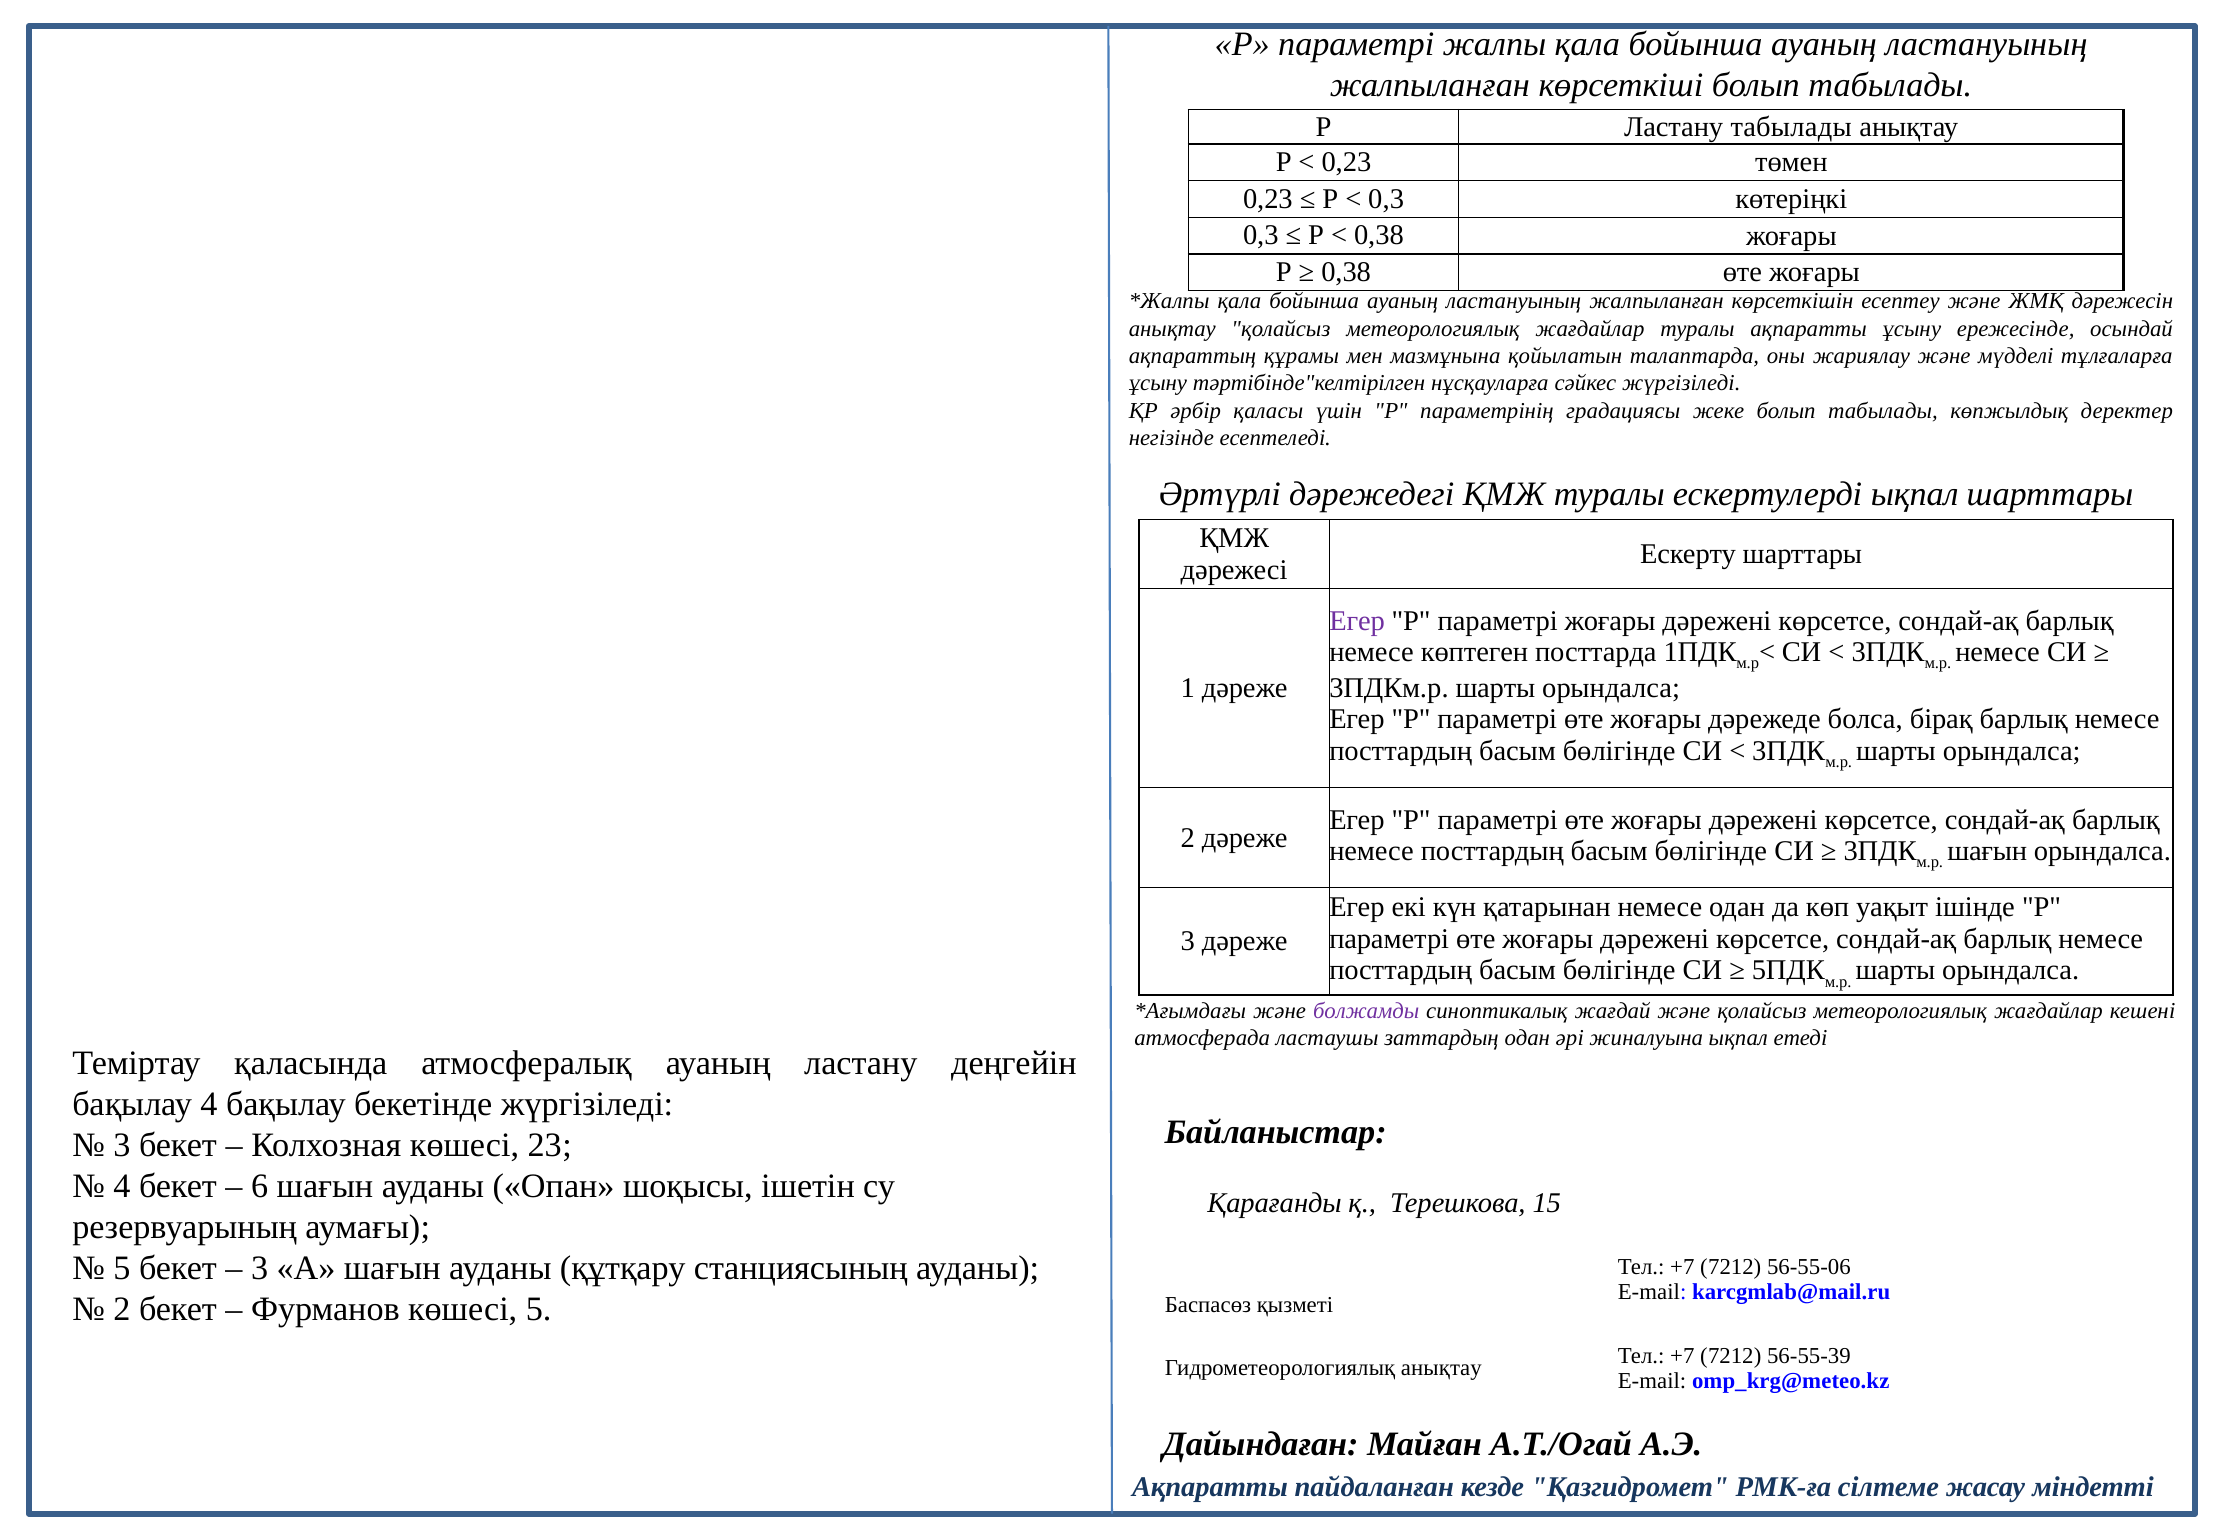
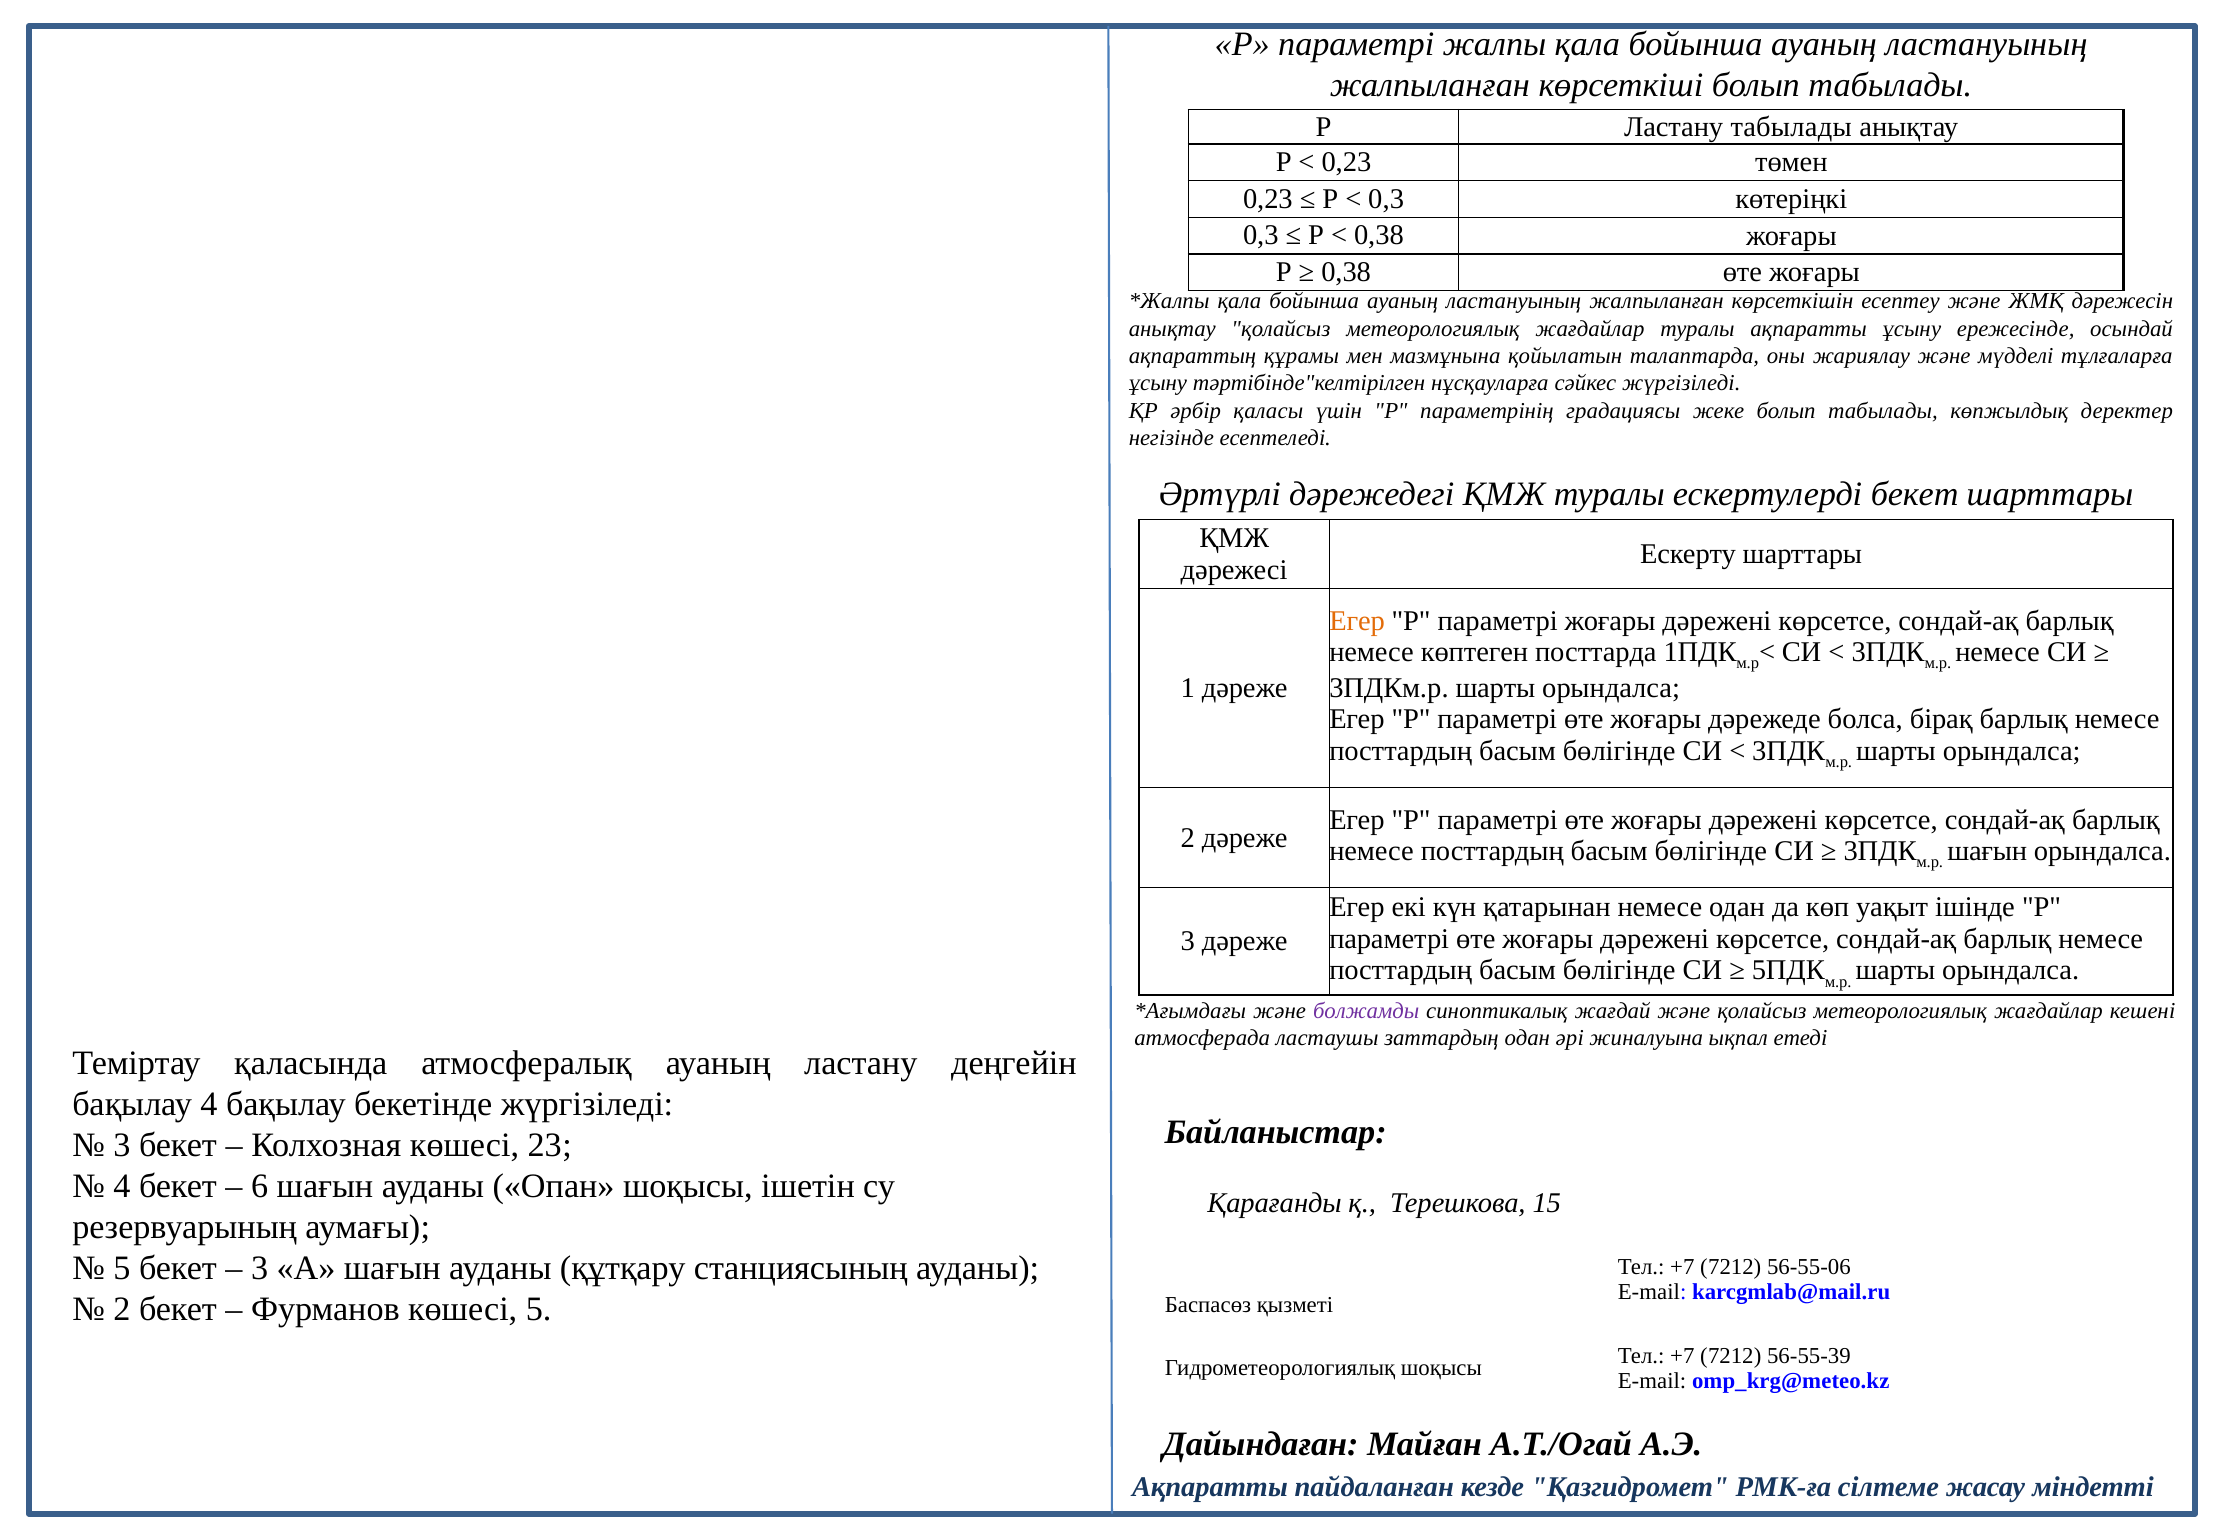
ескертулерді ықпал: ықпал -> бекет
Егер at (1357, 621) colour: purple -> orange
Гидрометеорологиялық анықтау: анықтау -> шоқысы
